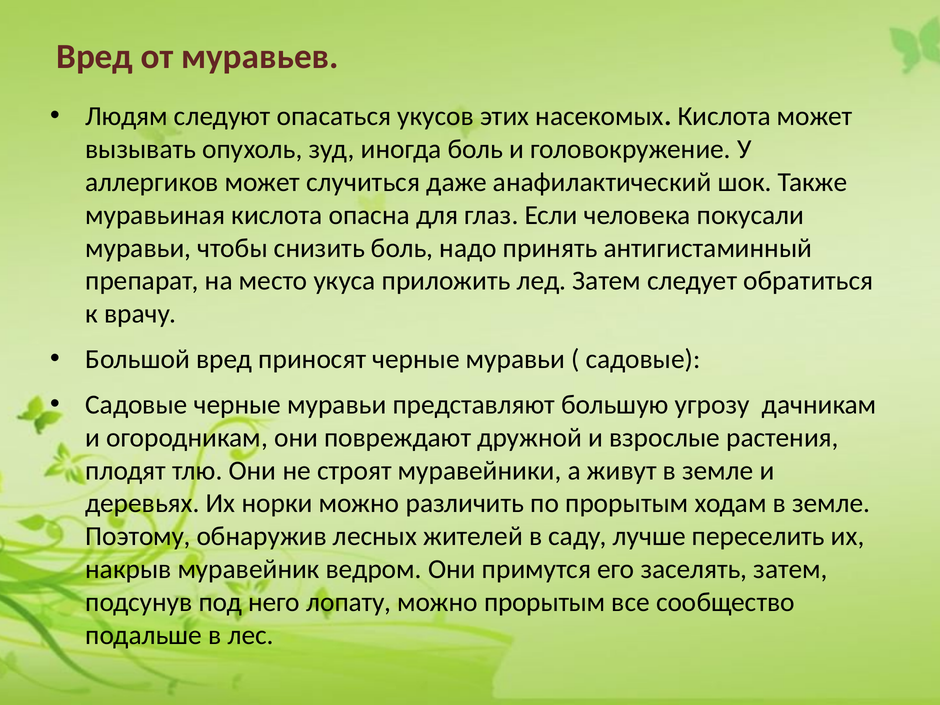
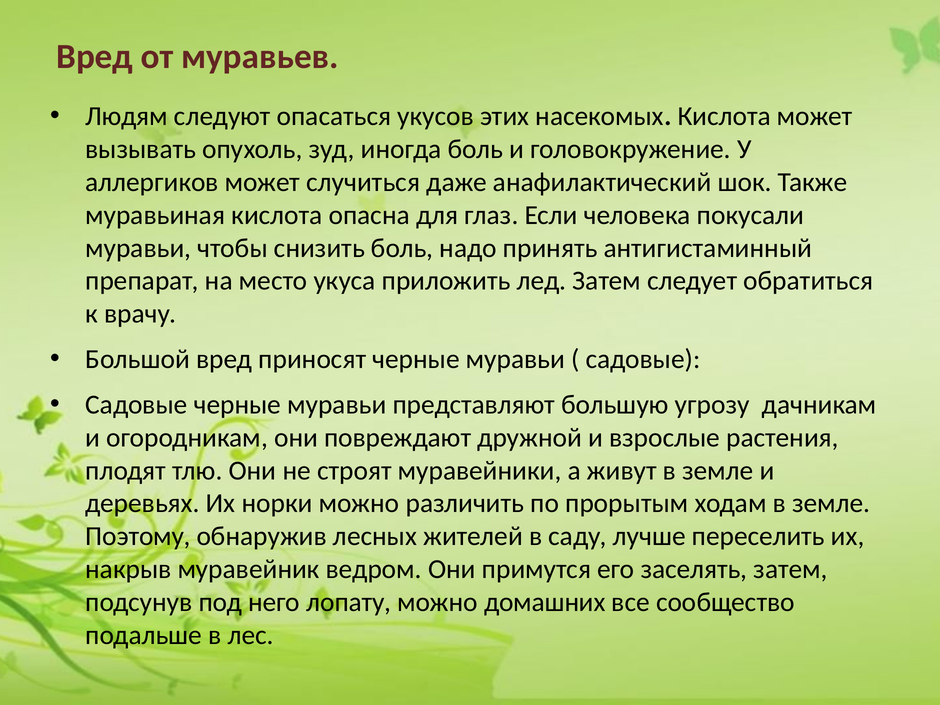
можно прорытым: прорытым -> домашних
